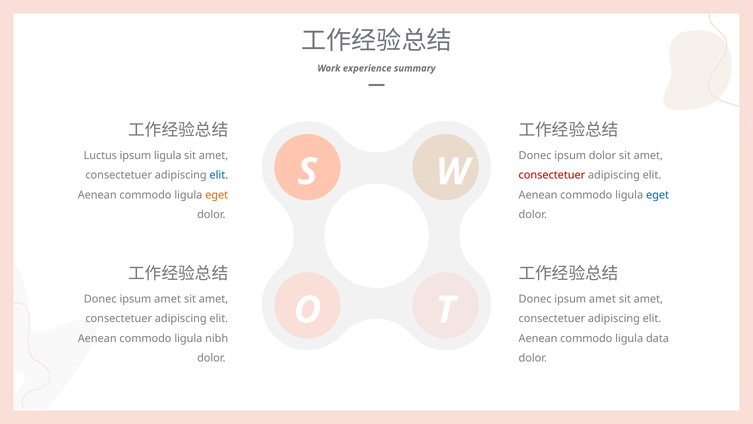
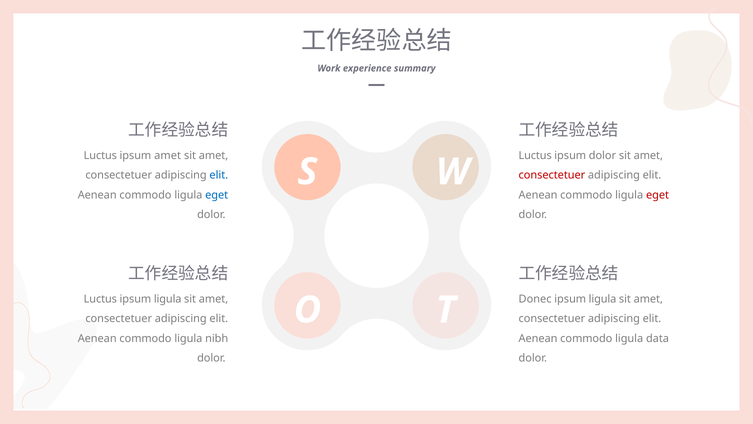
ipsum ligula: ligula -> amet
Donec at (535, 155): Donec -> Luctus
eget at (217, 195) colour: orange -> blue
eget at (658, 195) colour: blue -> red
Donec at (100, 299): Donec -> Luctus
amet at (168, 299): amet -> ligula
amet at (602, 299): amet -> ligula
